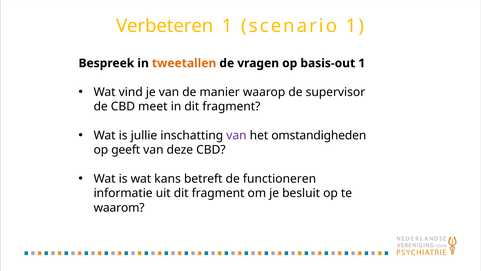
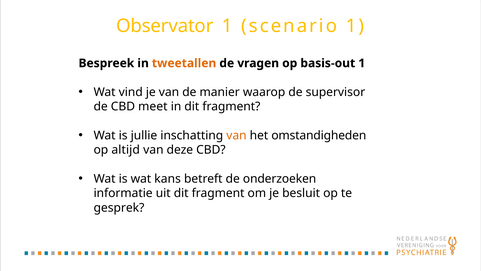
Verbeteren: Verbeteren -> Observator
van at (236, 135) colour: purple -> orange
geeft: geeft -> altijd
functioneren: functioneren -> onderzoeken
waarom: waarom -> gesprek
